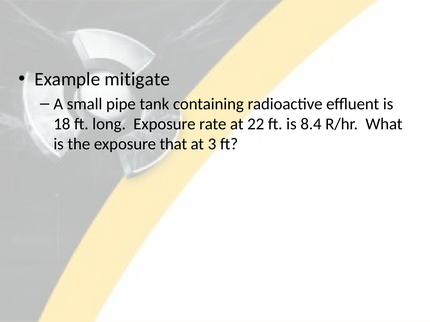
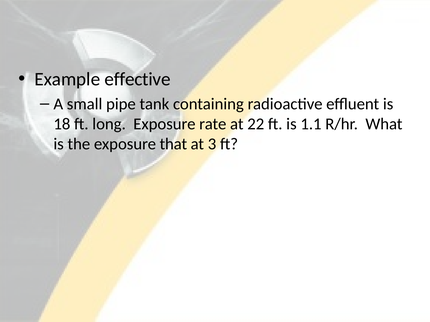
mitigate: mitigate -> effective
8.4: 8.4 -> 1.1
